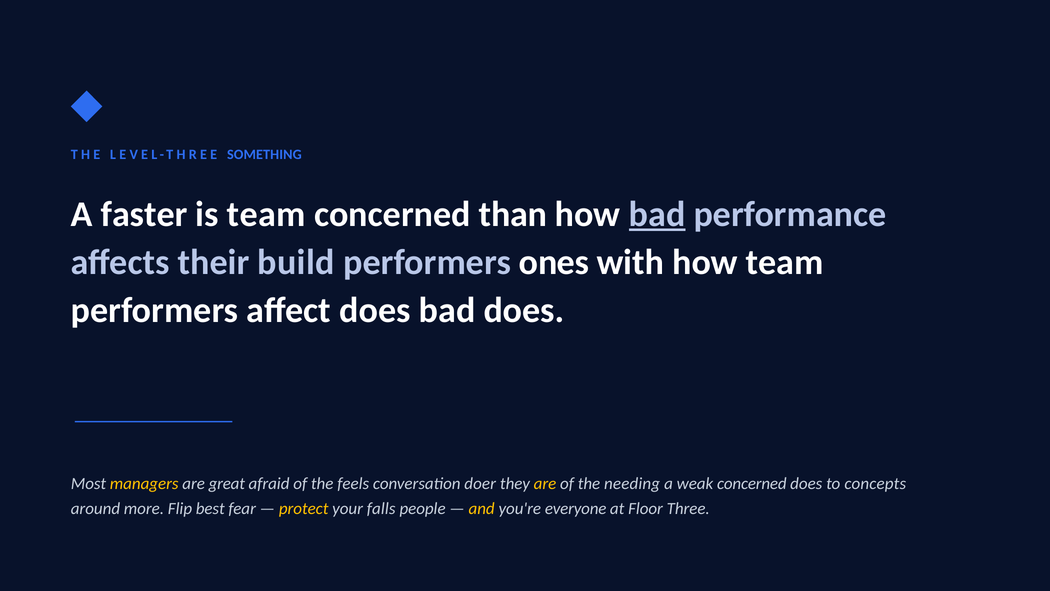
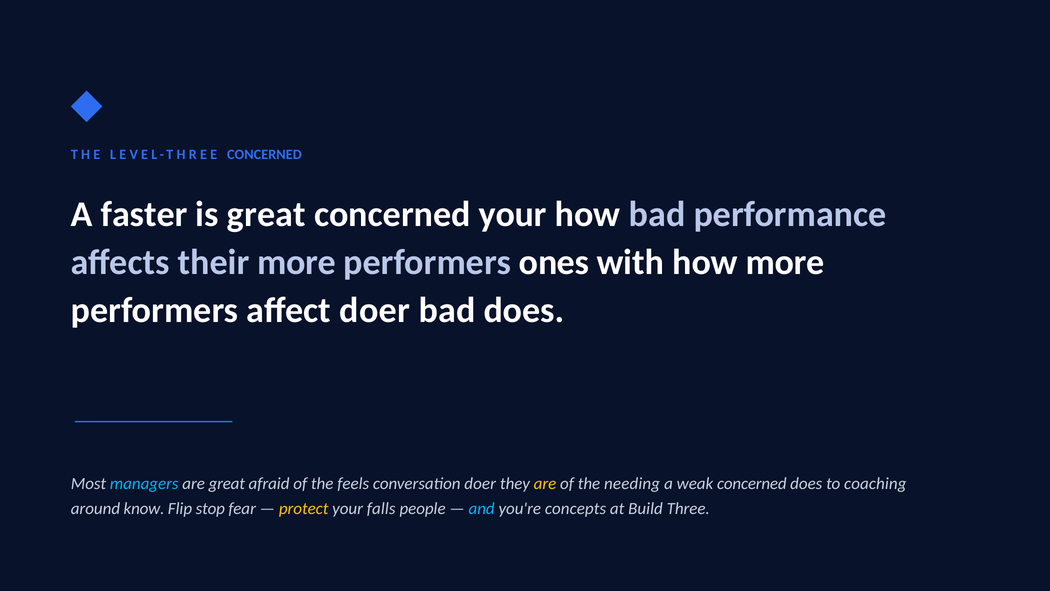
LEVEL-THREE SOMETHING: SOMETHING -> CONCERNED
is team: team -> great
concerned than: than -> your
bad at (657, 214) underline: present -> none
their build: build -> more
how team: team -> more
affect does: does -> doer
managers colour: yellow -> light blue
concepts: concepts -> coaching
more: more -> know
best: best -> stop
and colour: yellow -> light blue
everyone: everyone -> concepts
Floor: Floor -> Build
